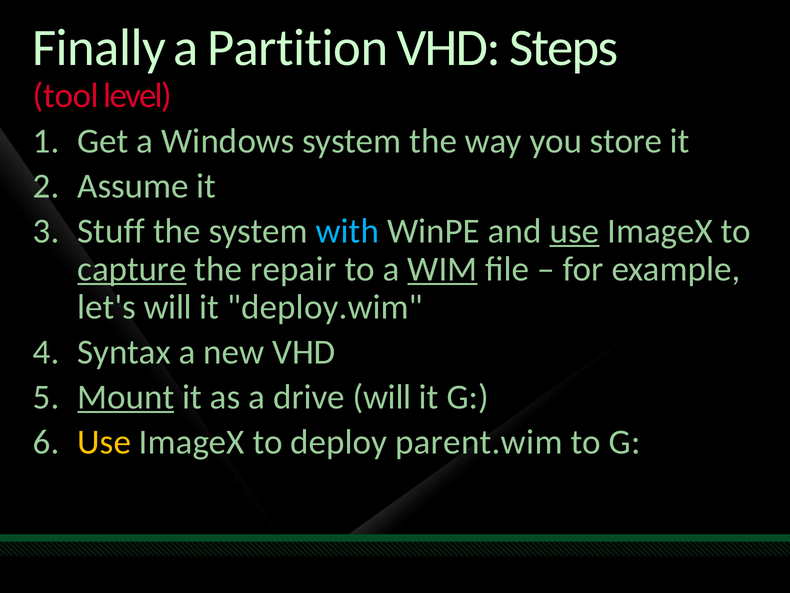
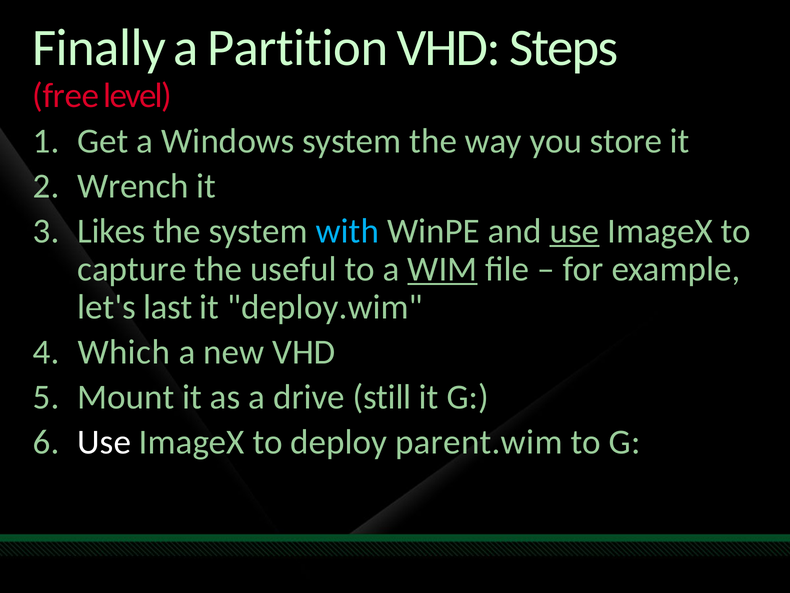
tool: tool -> free
Assume: Assume -> Wrench
Stuff: Stuff -> Likes
capture underline: present -> none
repair: repair -> useful
let's will: will -> last
Syntax: Syntax -> Which
Mount underline: present -> none
drive will: will -> still
Use at (104, 442) colour: yellow -> white
